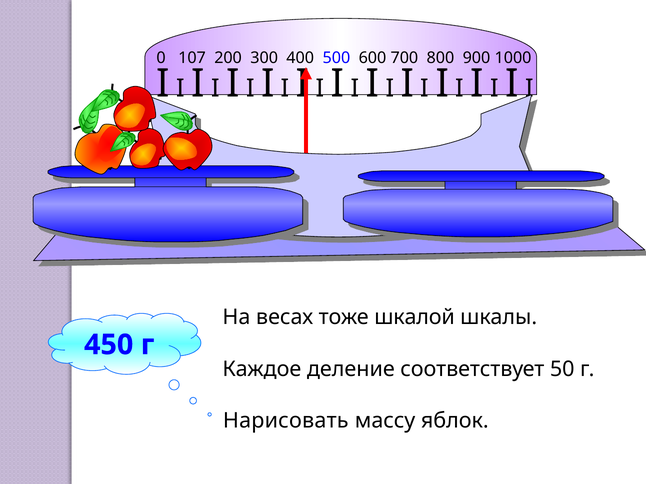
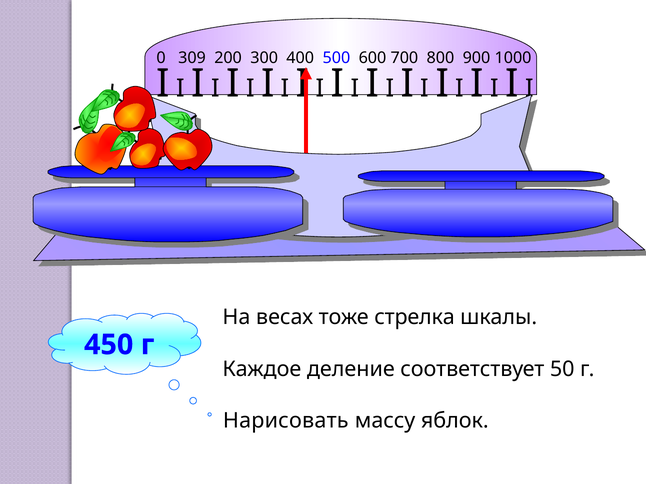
107: 107 -> 309
шкалой: шкалой -> стрелка
